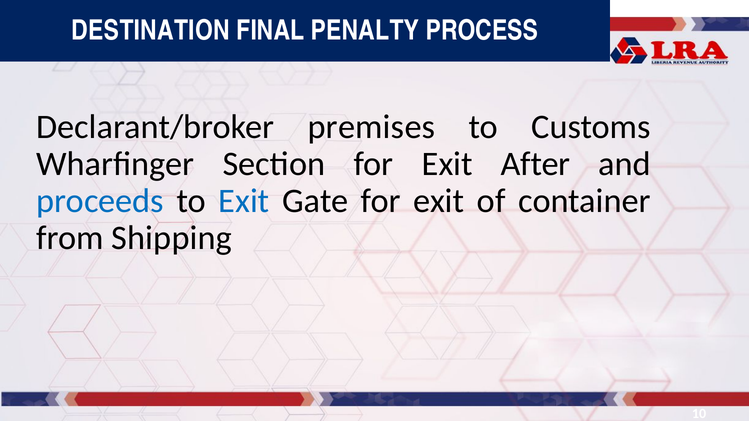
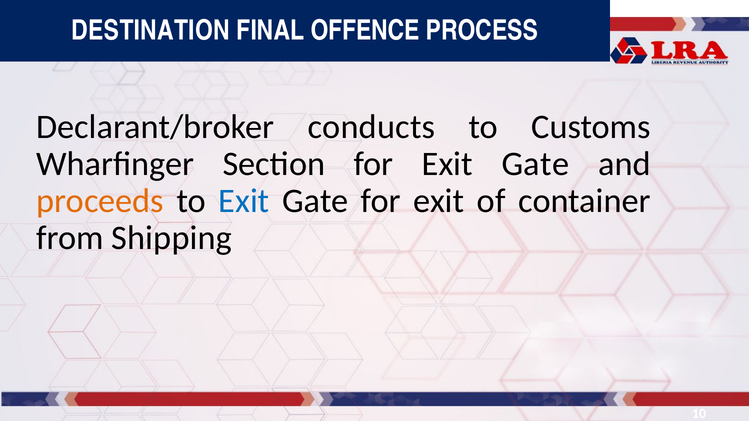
PENALTY: PENALTY -> OFFENCE
premises: premises -> conducts
for Exit After: After -> Gate
proceeds colour: blue -> orange
